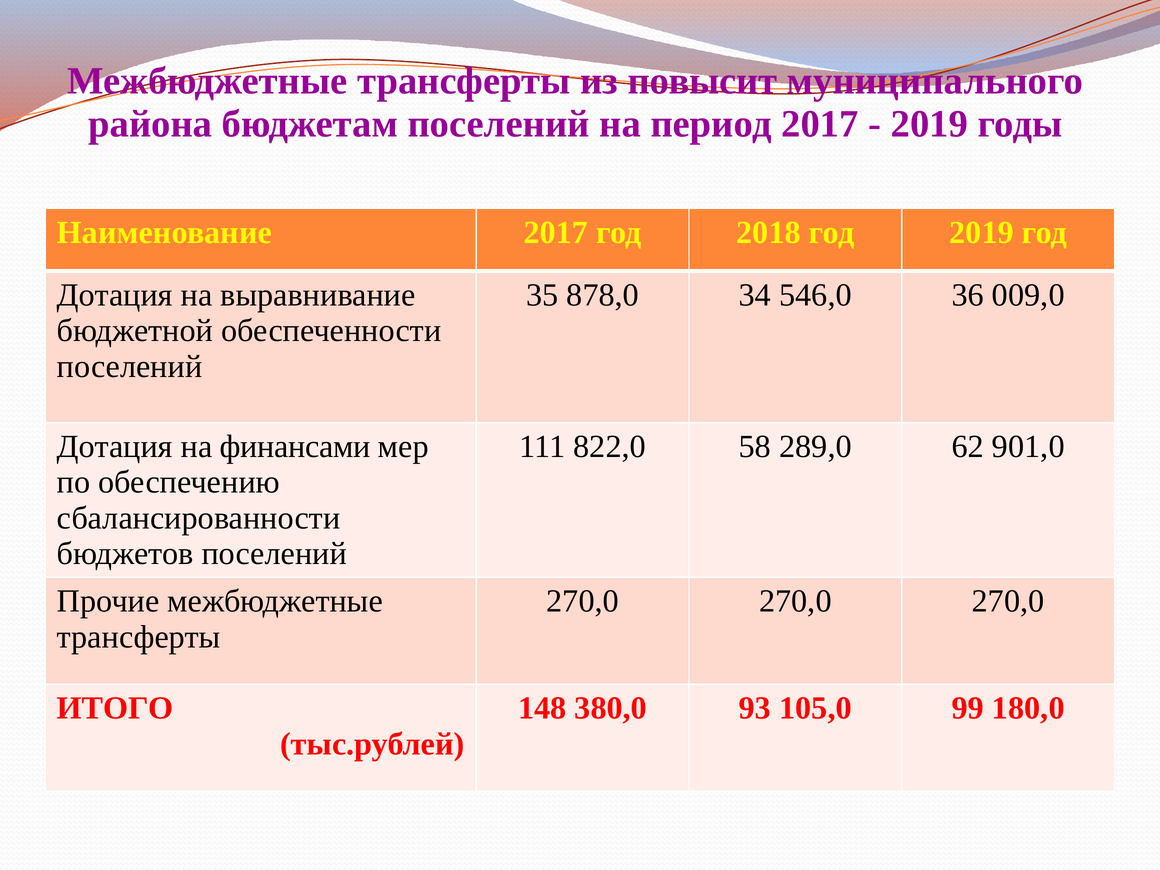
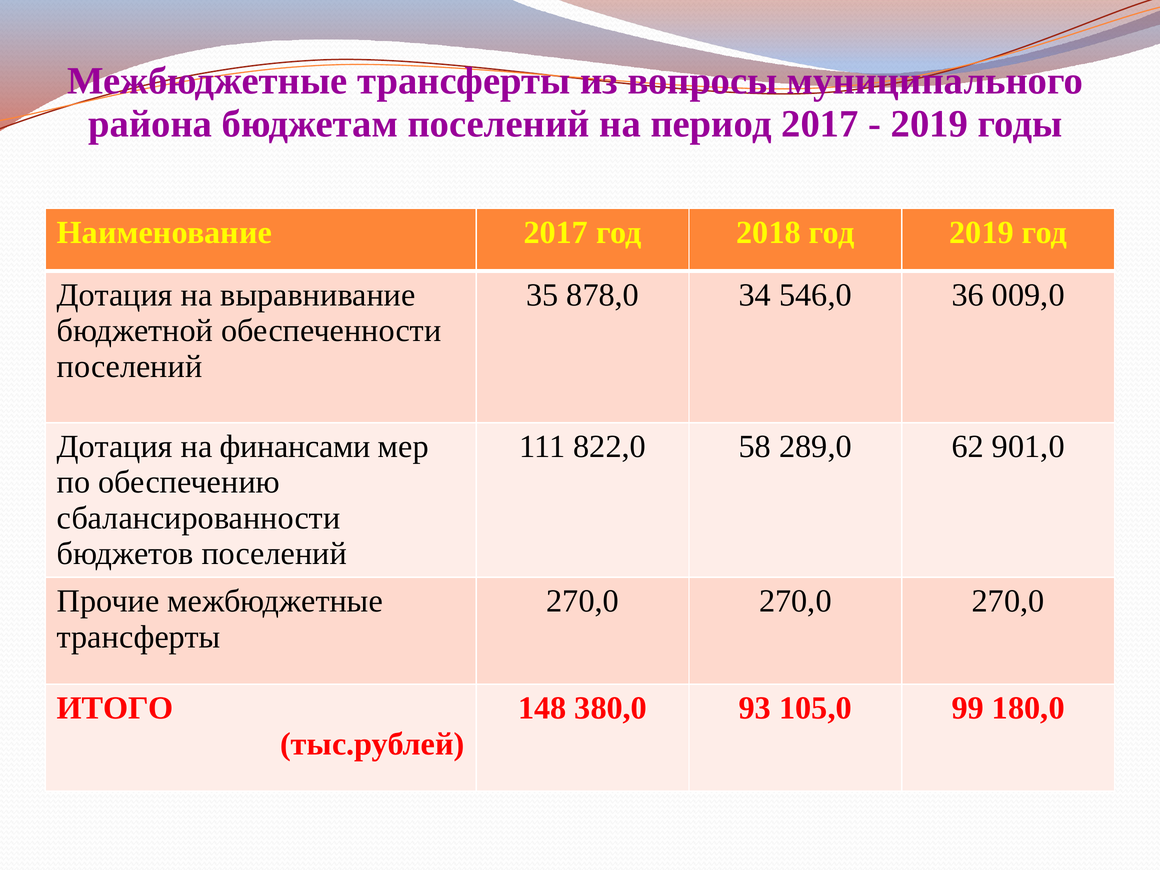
повысит: повысит -> вопросы
